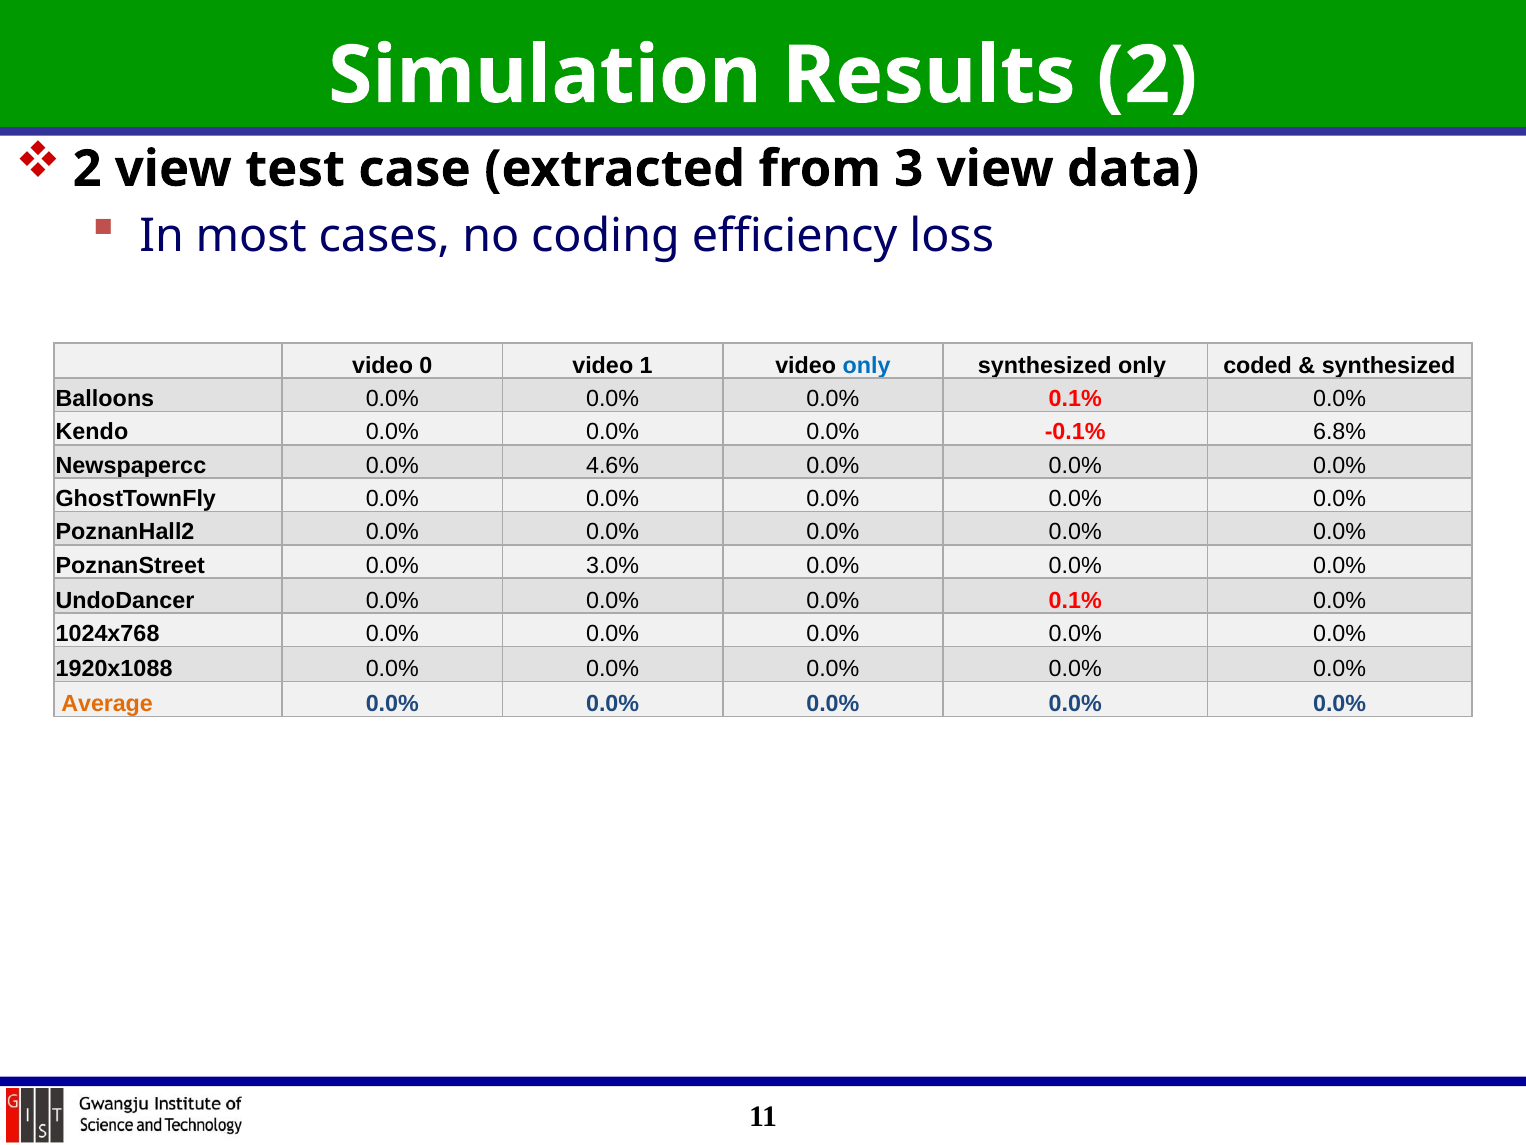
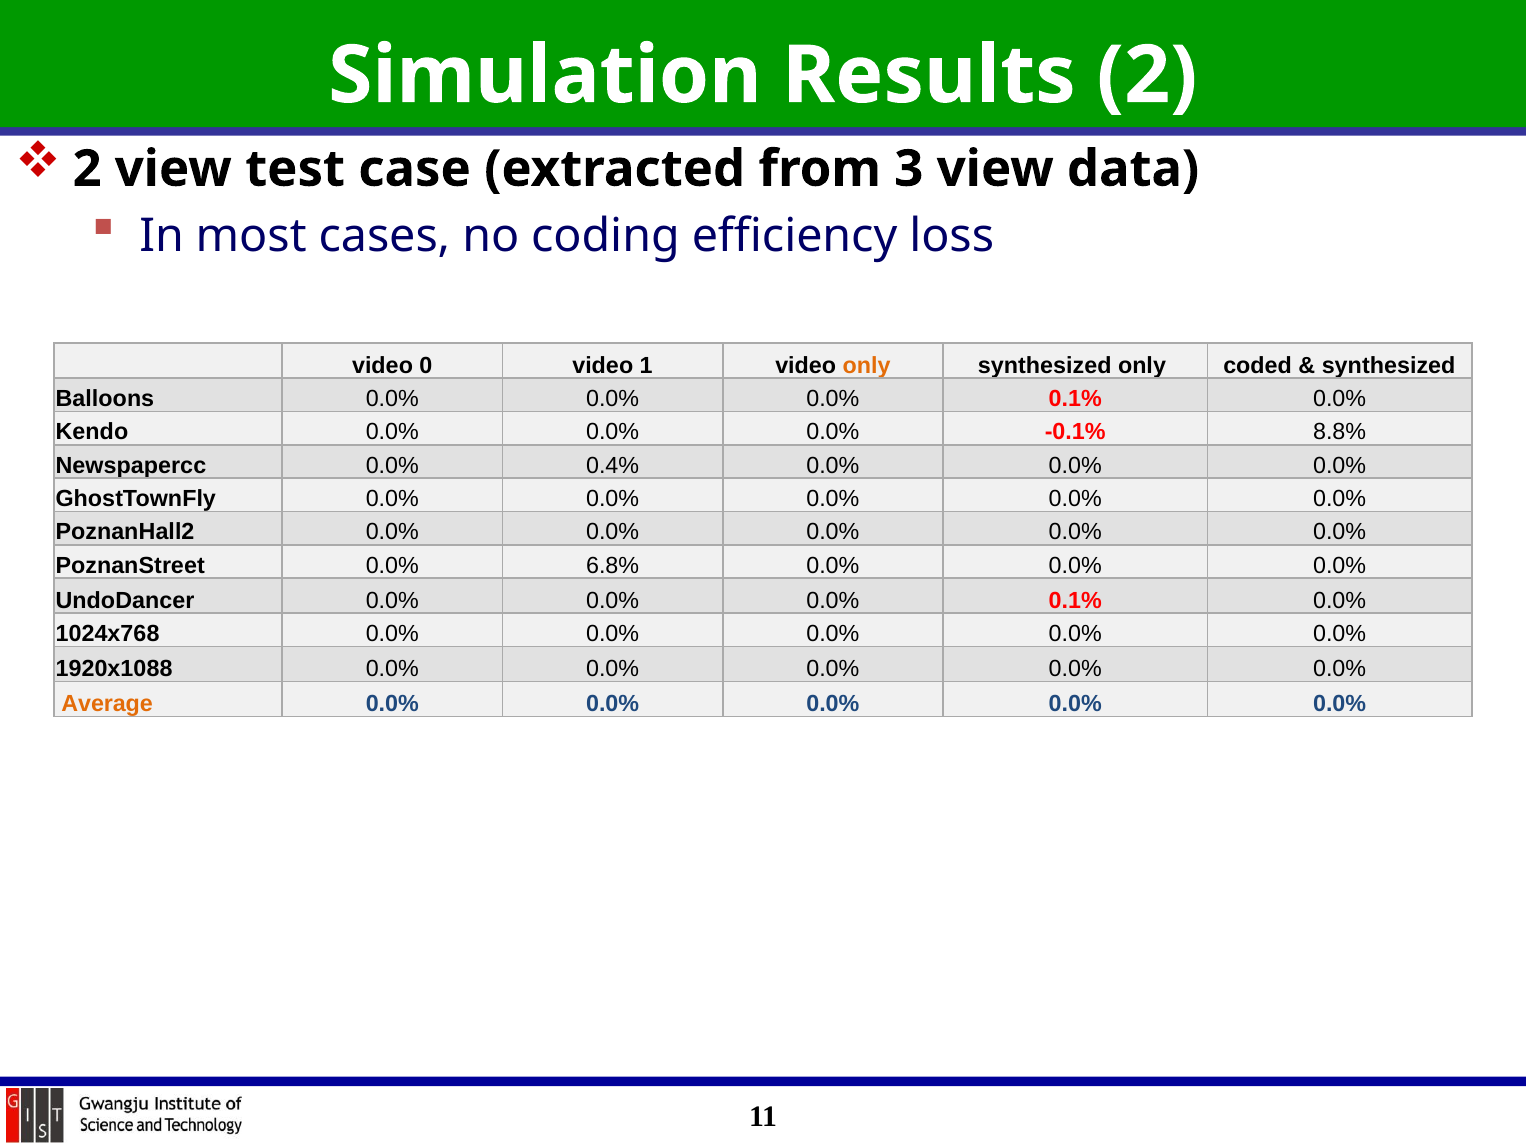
only at (867, 365) colour: blue -> orange
6.8%: 6.8% -> 8.8%
4.6%: 4.6% -> 0.4%
3.0%: 3.0% -> 6.8%
